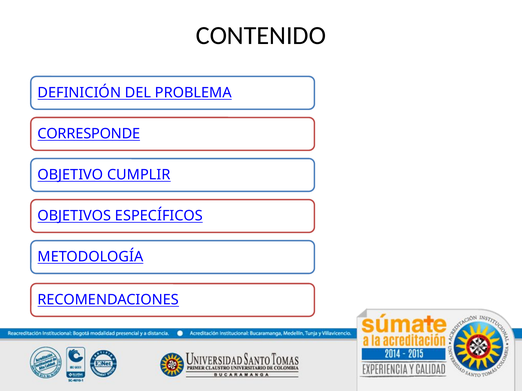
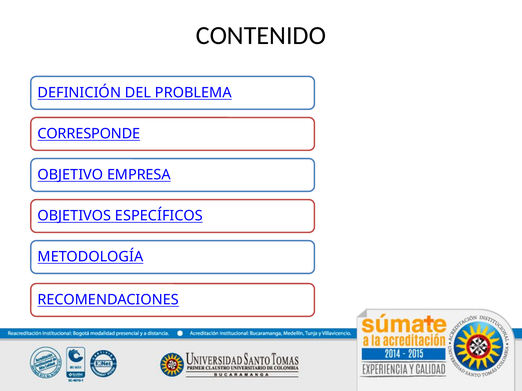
CUMPLIR: CUMPLIR -> EMPRESA
